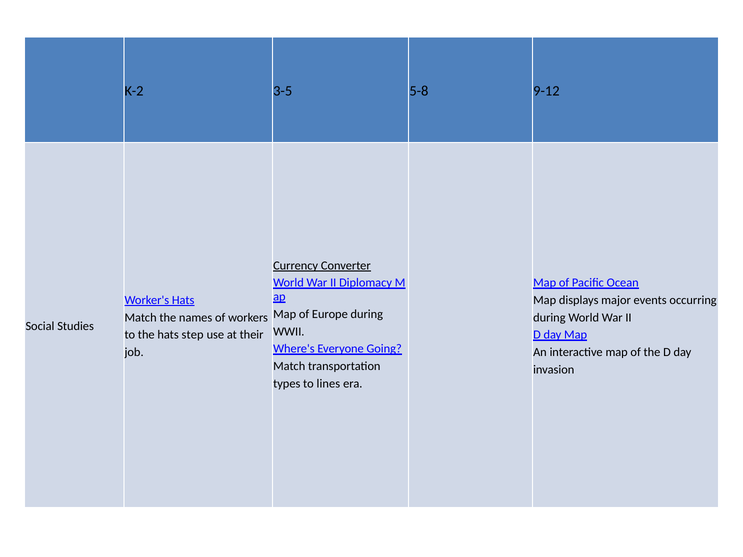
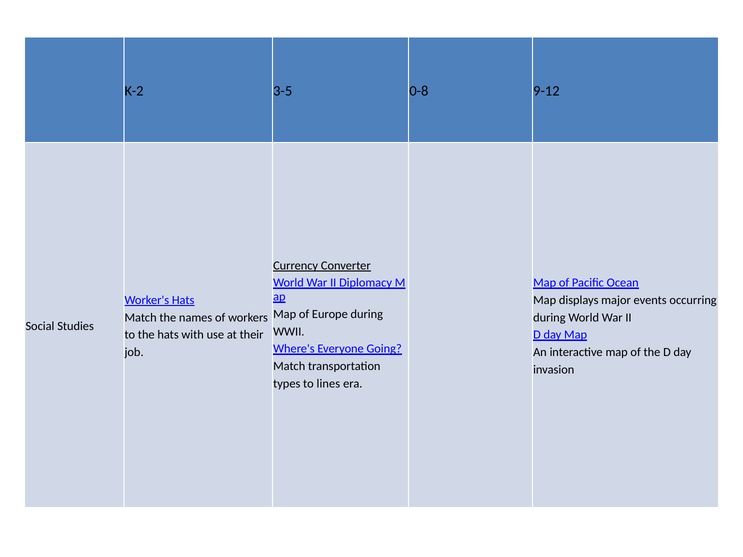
5-8: 5-8 -> 0-8
step: step -> with
